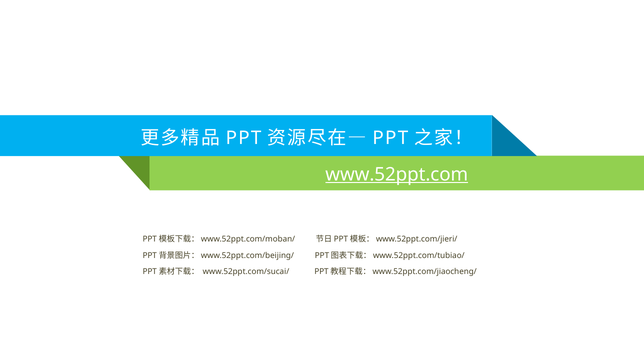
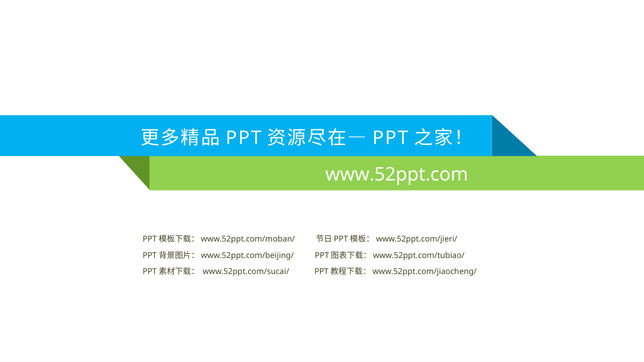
www.52ppt.com underline: present -> none
